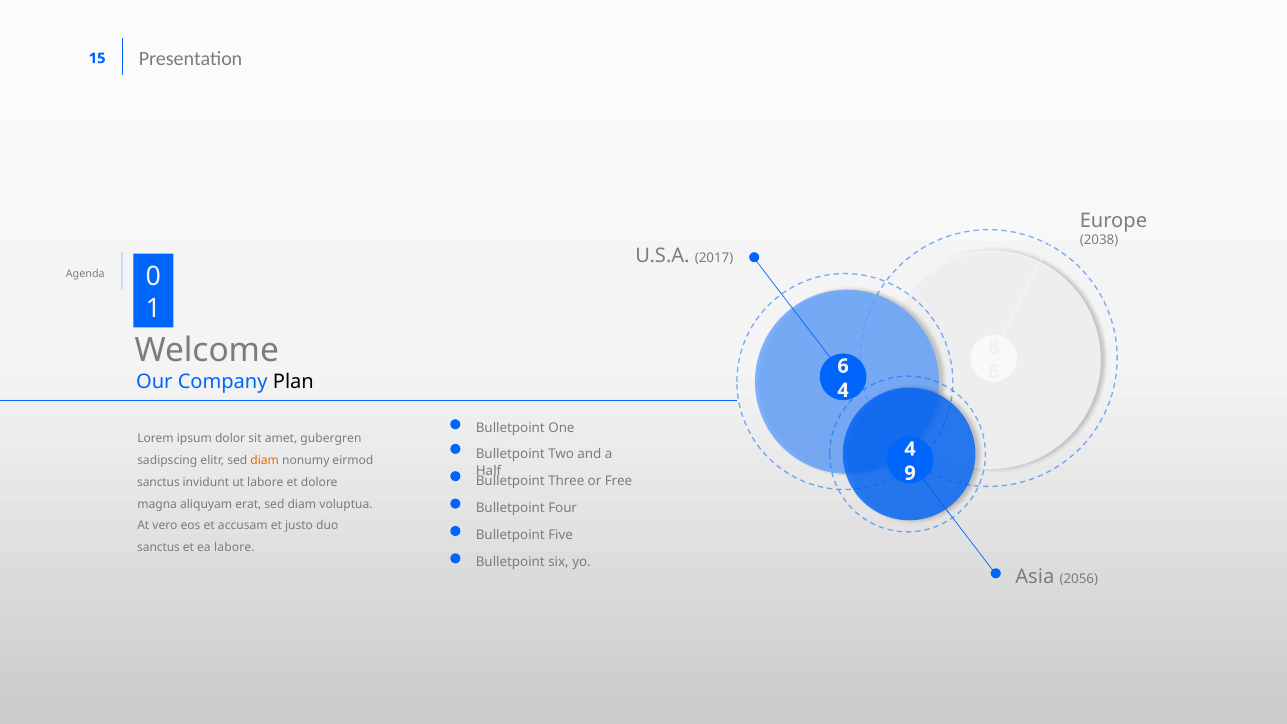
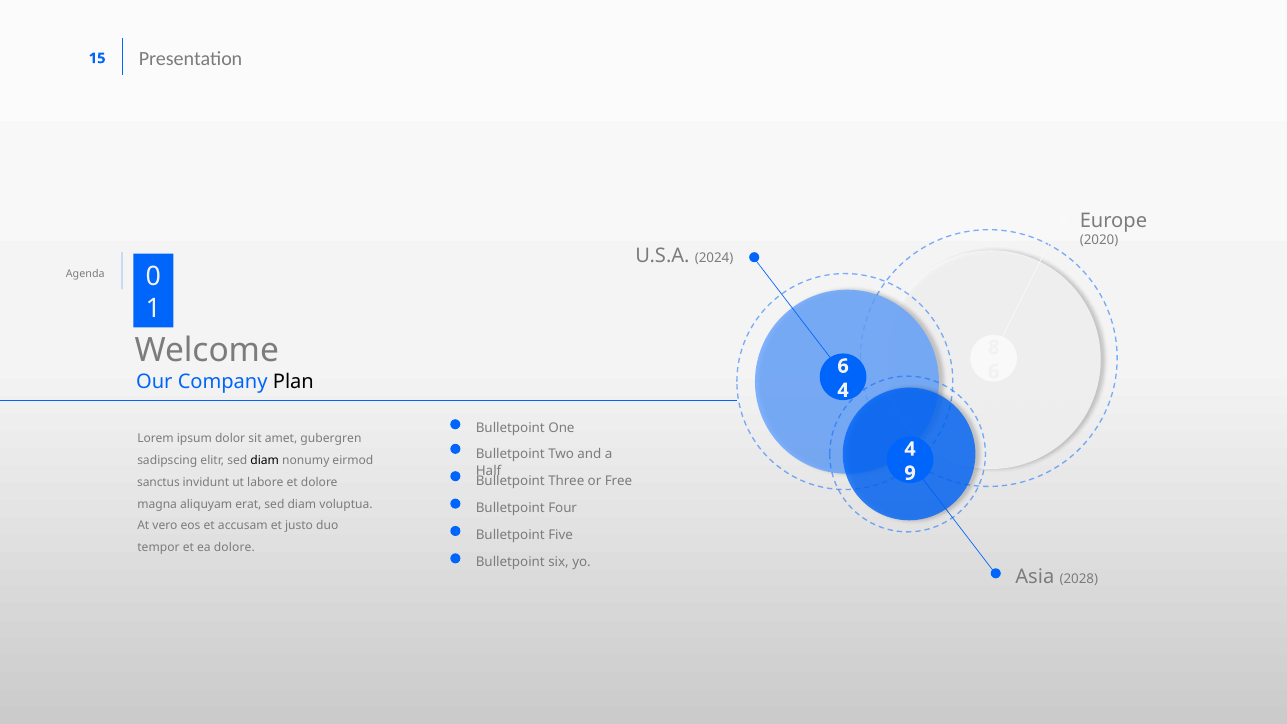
2038: 2038 -> 2020
2017: 2017 -> 2024
diam at (265, 460) colour: orange -> black
sanctus at (159, 548): sanctus -> tempor
ea labore: labore -> dolore
2056: 2056 -> 2028
